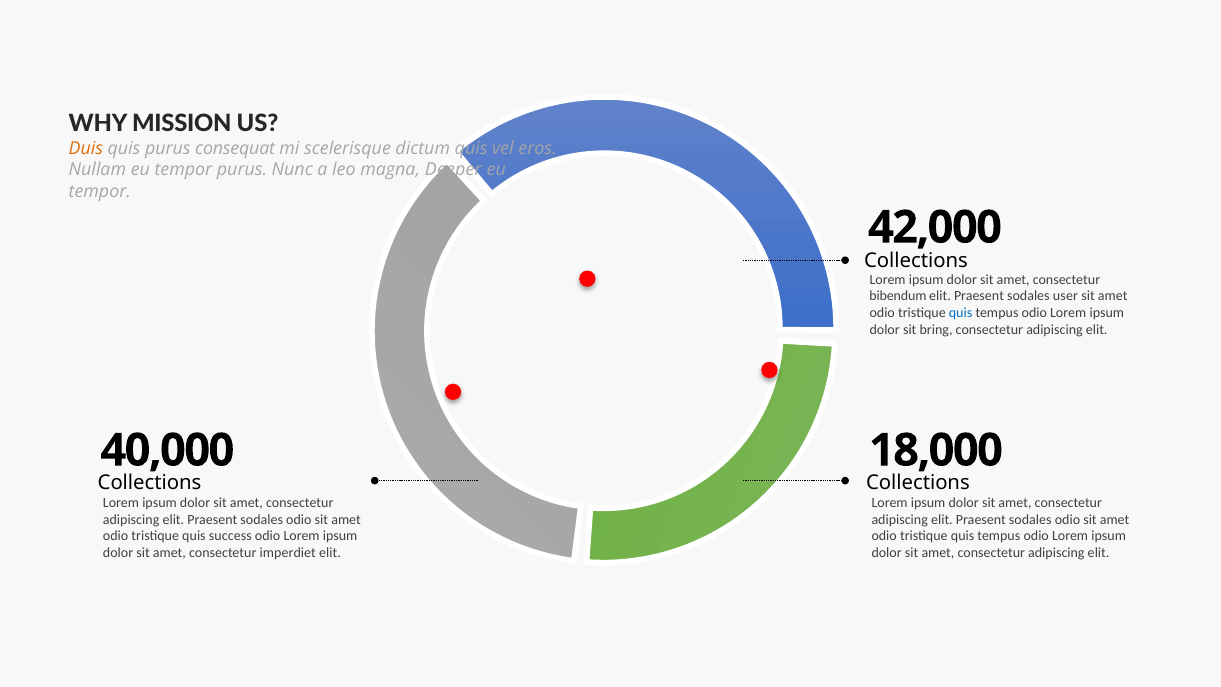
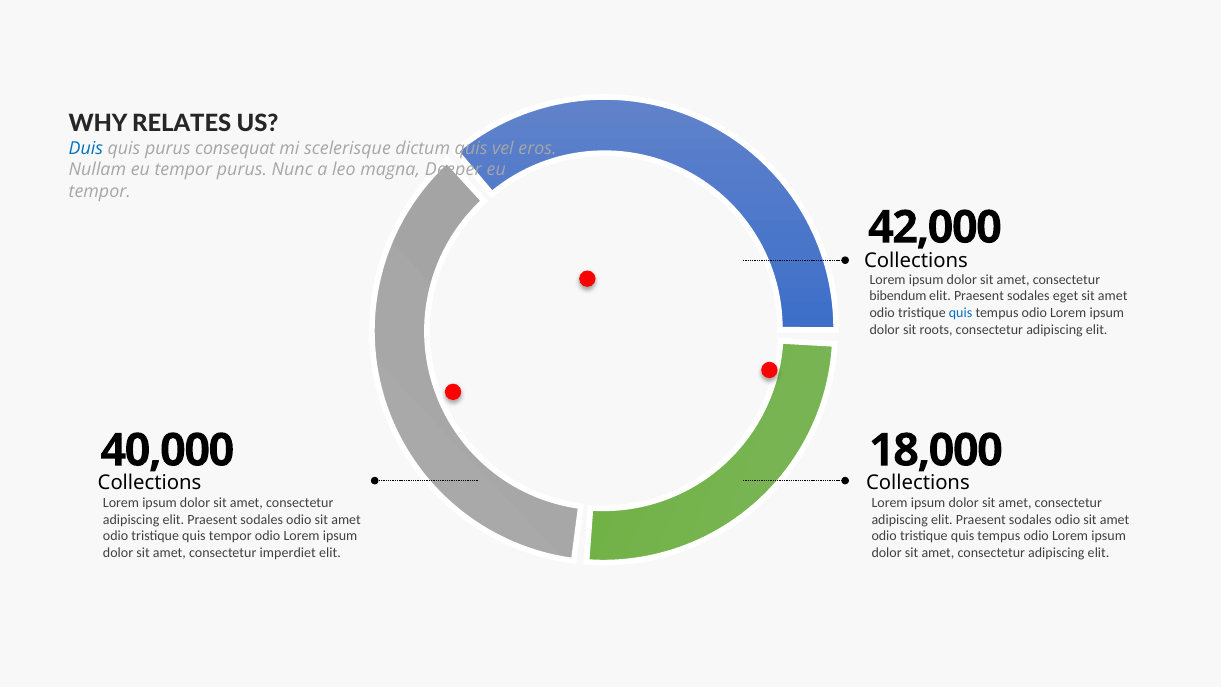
MISSION: MISSION -> RELATES
Duis colour: orange -> blue
user: user -> eget
bring: bring -> roots
quis success: success -> tempor
